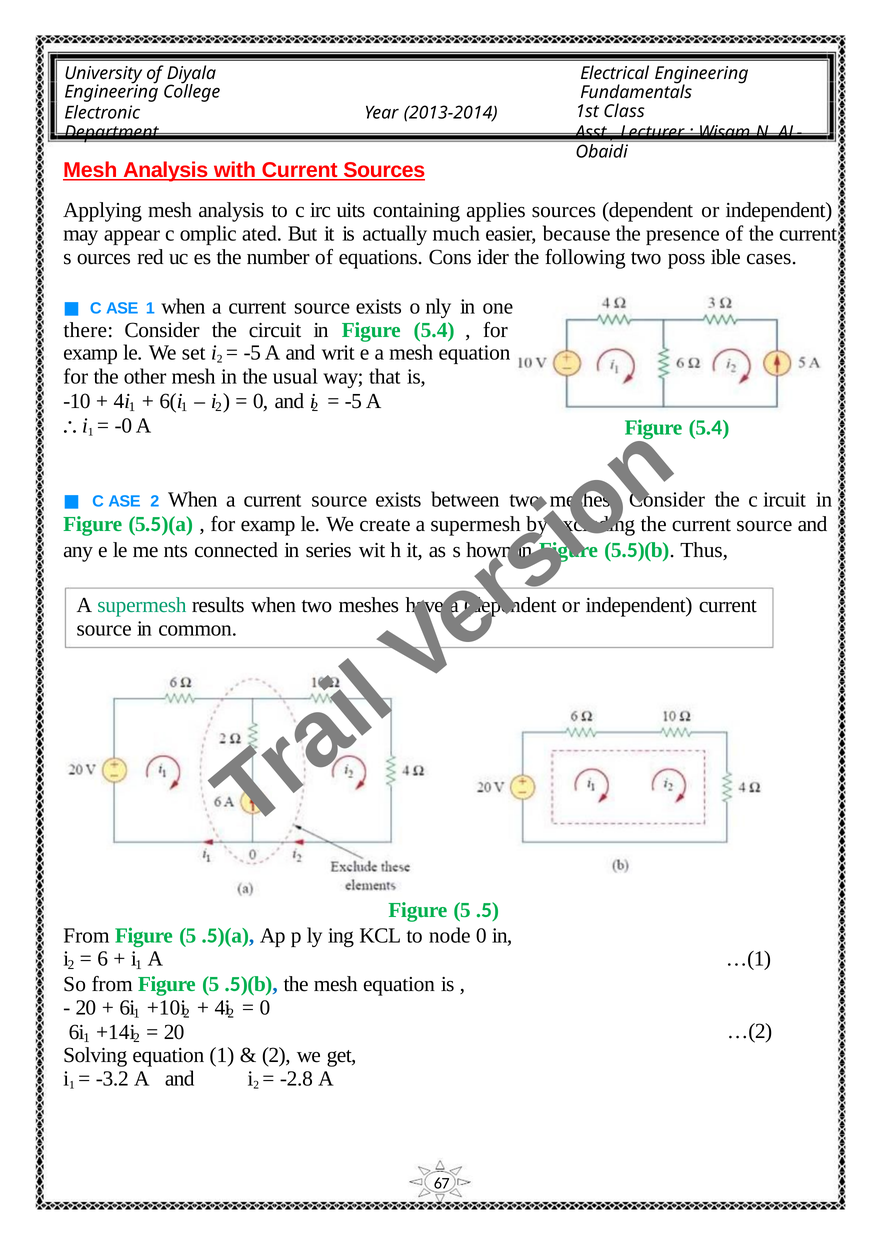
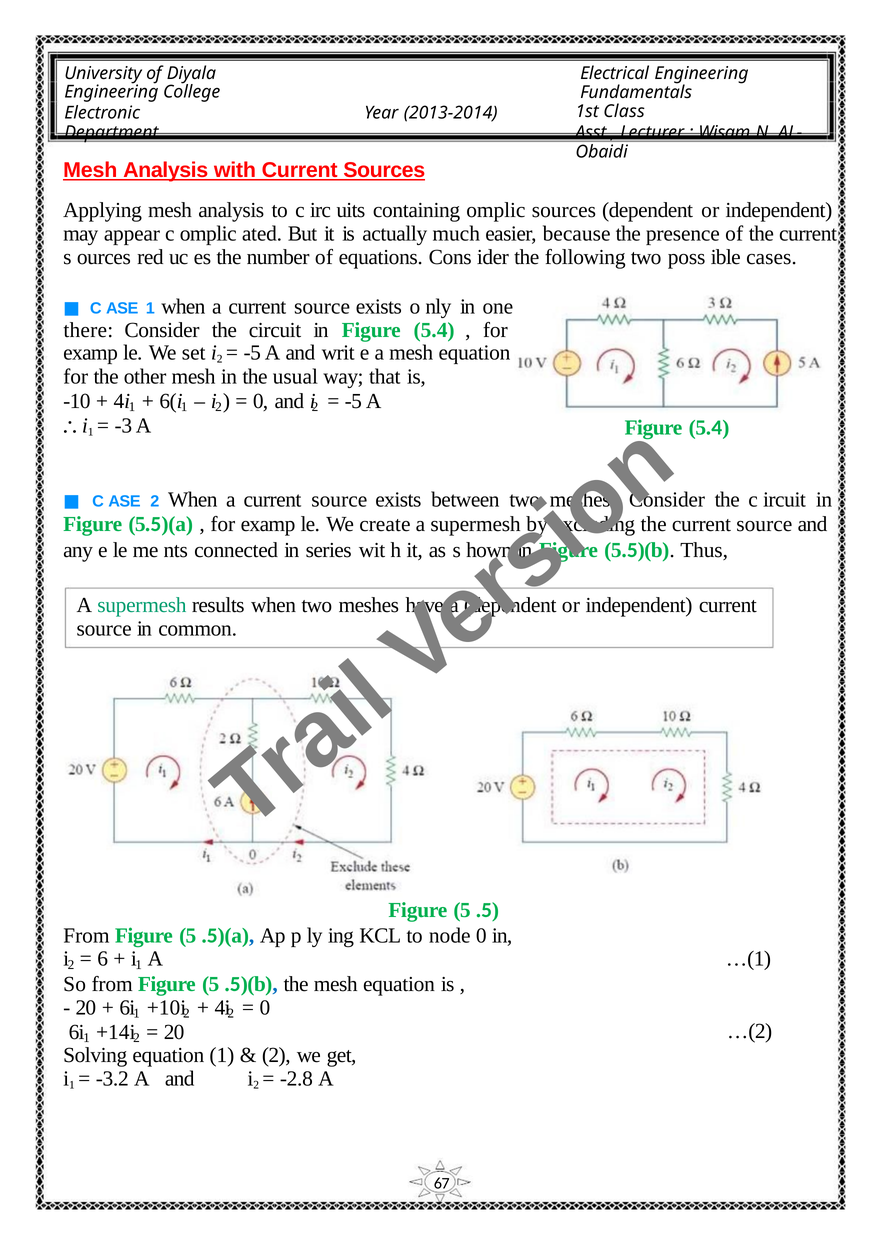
containing applies: applies -> omplic
-0: -0 -> -3
